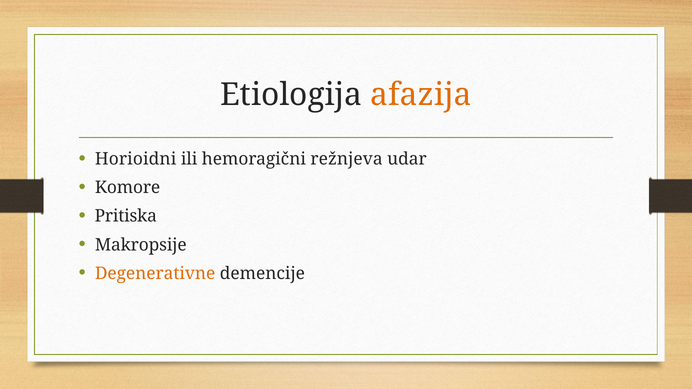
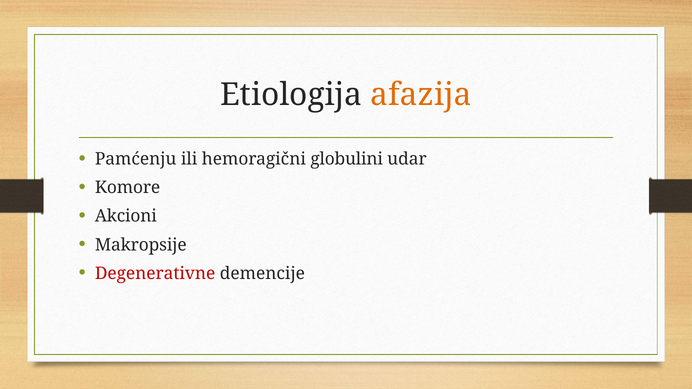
Horioidni: Horioidni -> Pamćenju
režnjeva: režnjeva -> globulini
Pritiska: Pritiska -> Akcioni
Degenerativne colour: orange -> red
